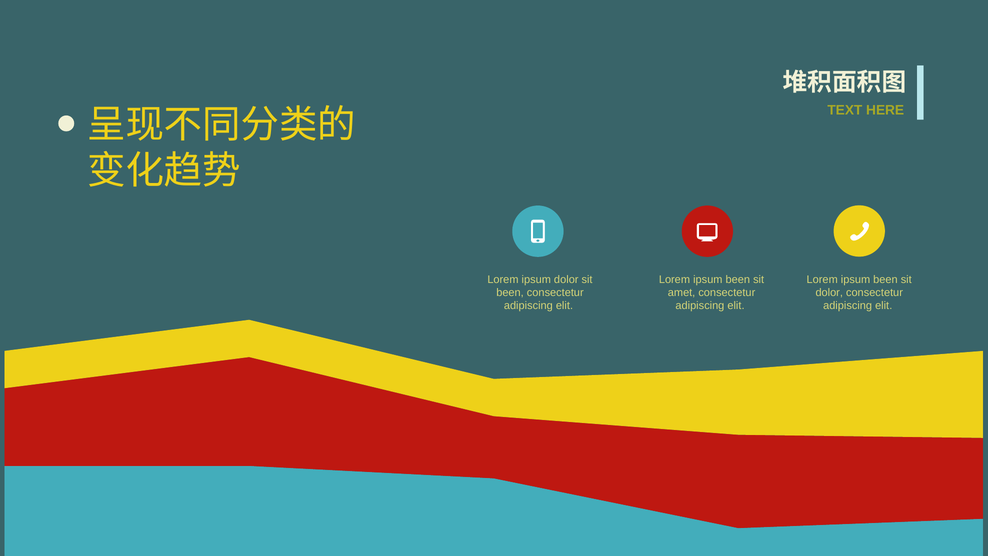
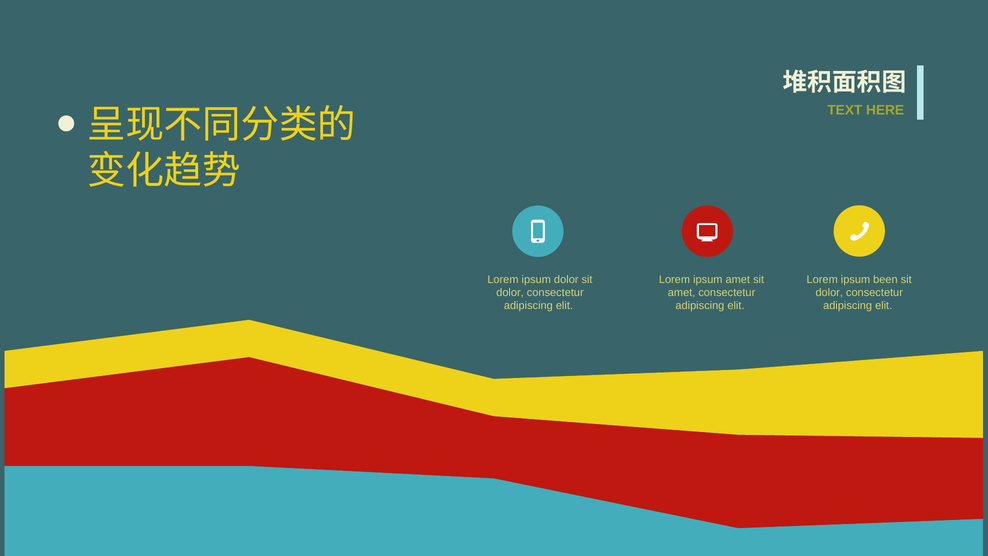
been at (738, 279): been -> amet
been at (510, 293): been -> dolor
